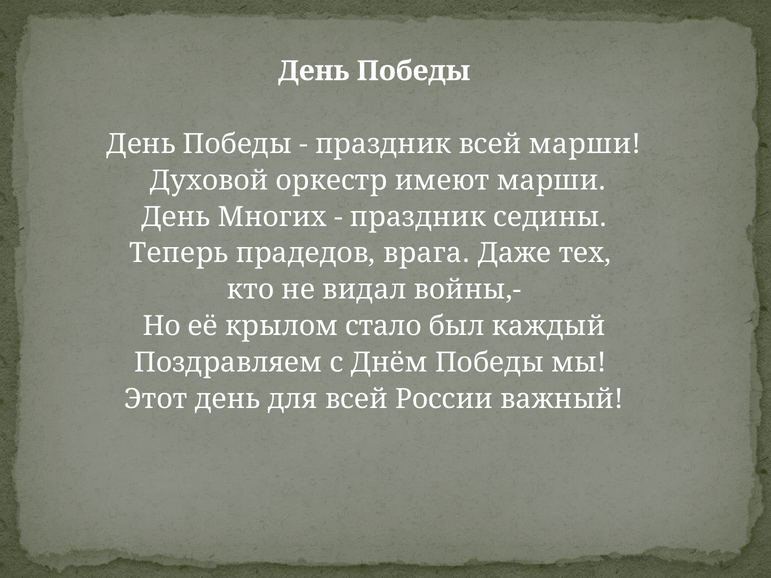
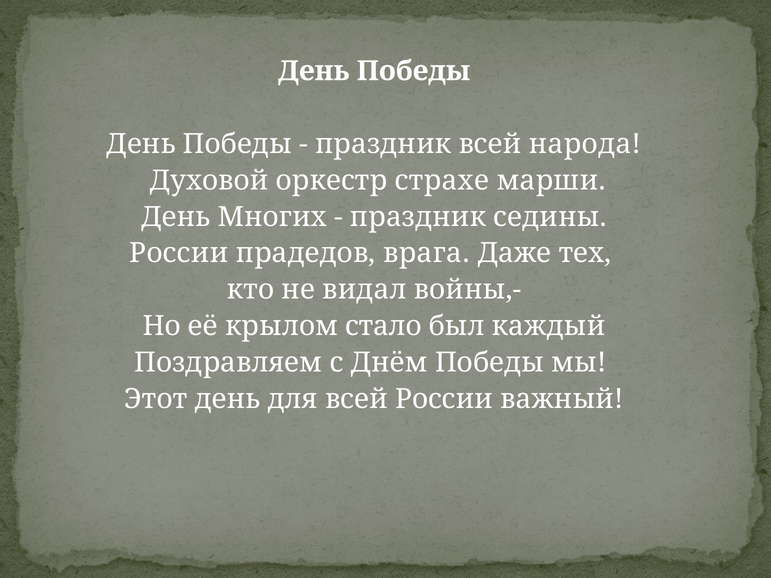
всей марши: марши -> народа
имеют: имеют -> страхе
Теперь at (179, 253): Теперь -> России
